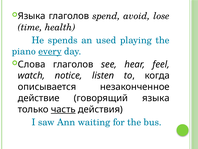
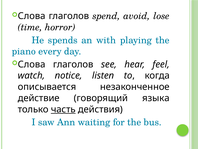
Языка at (32, 16): Языка -> Слова
health: health -> horror
used: used -> with
every underline: present -> none
